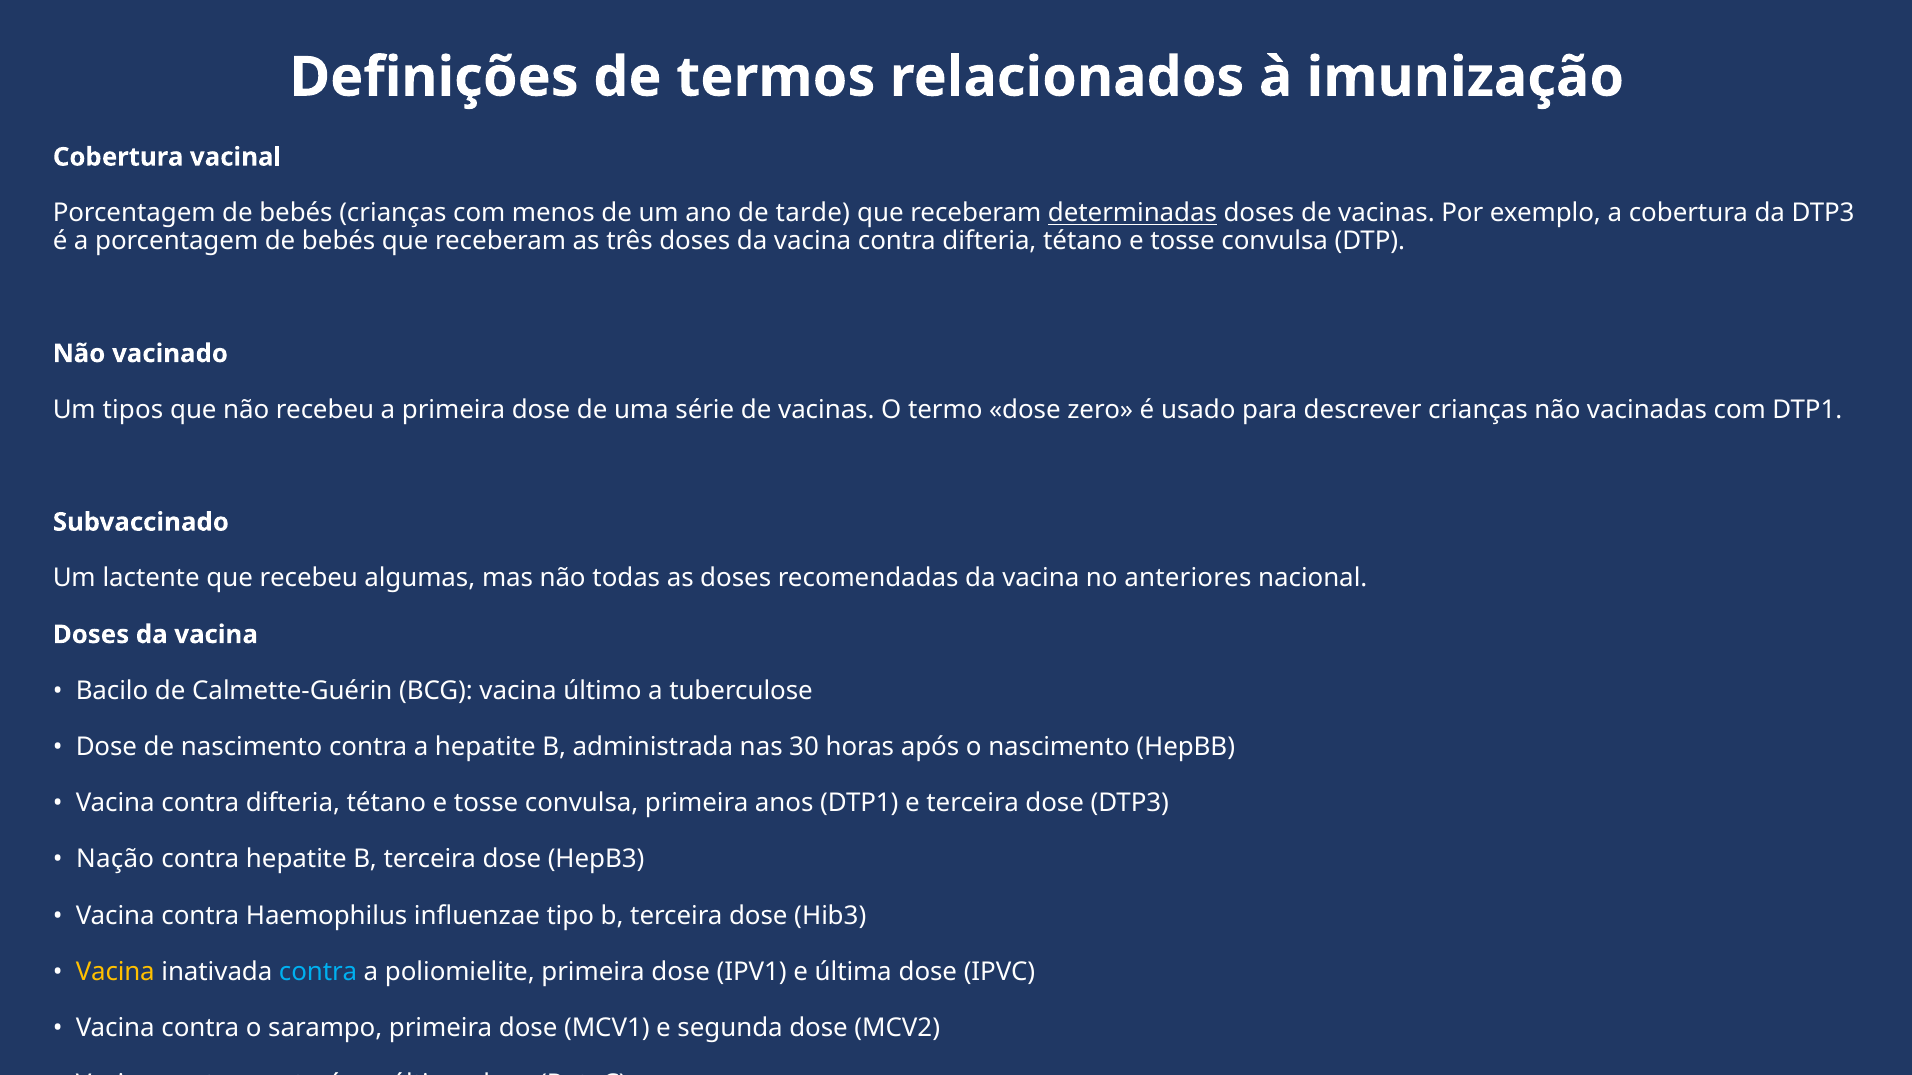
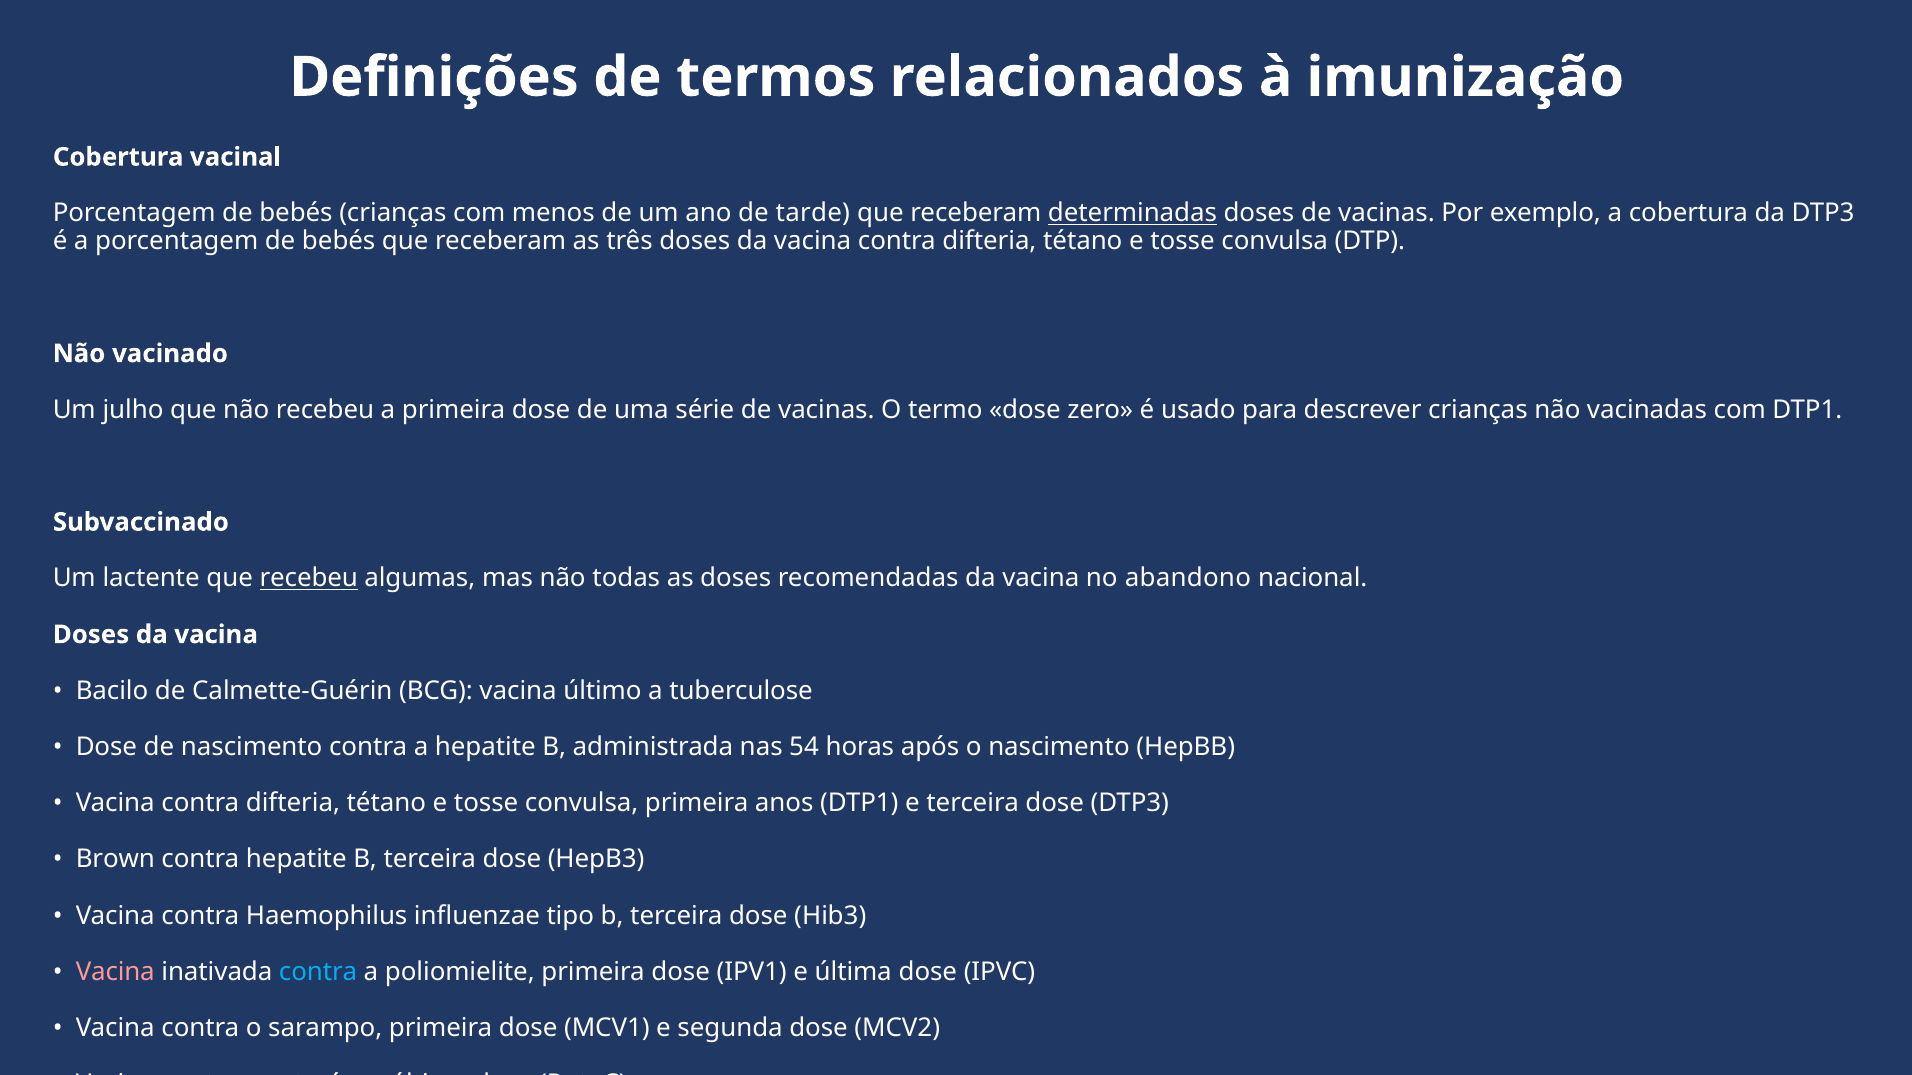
Um tipos: tipos -> julho
recebeu at (309, 579) underline: none -> present
anteriores: anteriores -> abandono
30: 30 -> 54
Nação: Nação -> Brown
Vacina at (115, 972) colour: yellow -> pink
